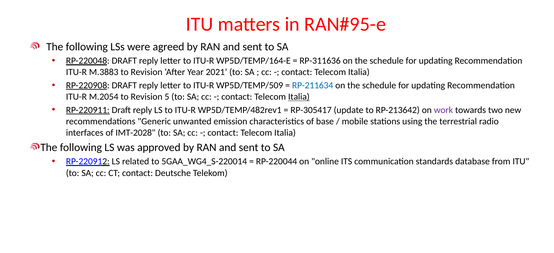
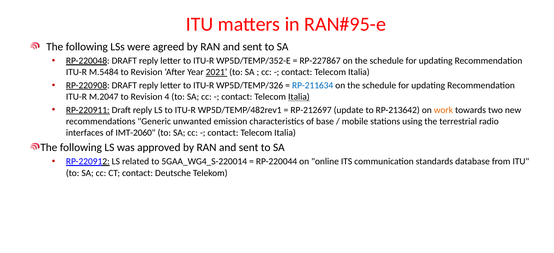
WP5D/TEMP/164-E: WP5D/TEMP/164-E -> WP5D/TEMP/352-E
RP-311636: RP-311636 -> RP-227867
M.3883: M.3883 -> M.5484
2021 underline: none -> present
WP5D/TEMP/509: WP5D/TEMP/509 -> WP5D/TEMP/326
M.2054: M.2054 -> M.2047
5: 5 -> 4
RP-305417: RP-305417 -> RP-212697
work colour: purple -> orange
IMT-2028: IMT-2028 -> IMT-2060
